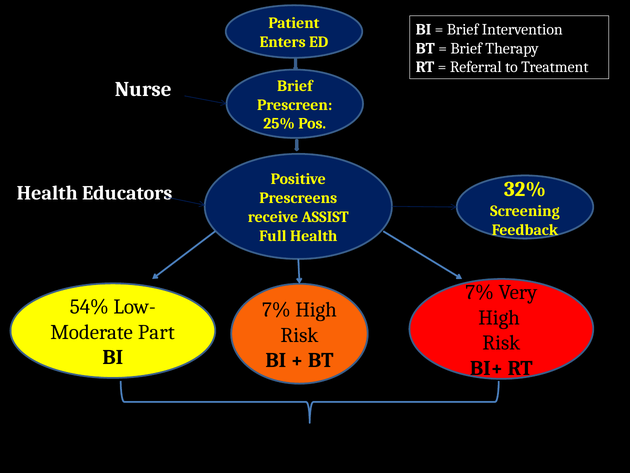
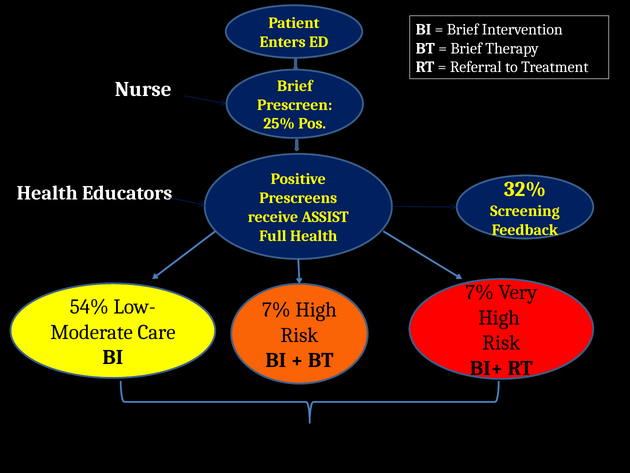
Part: Part -> Care
